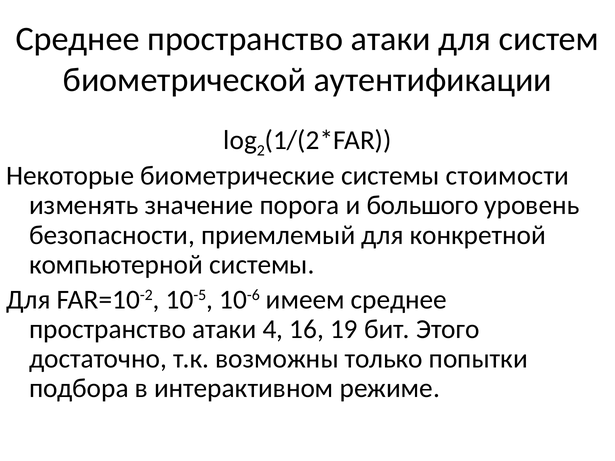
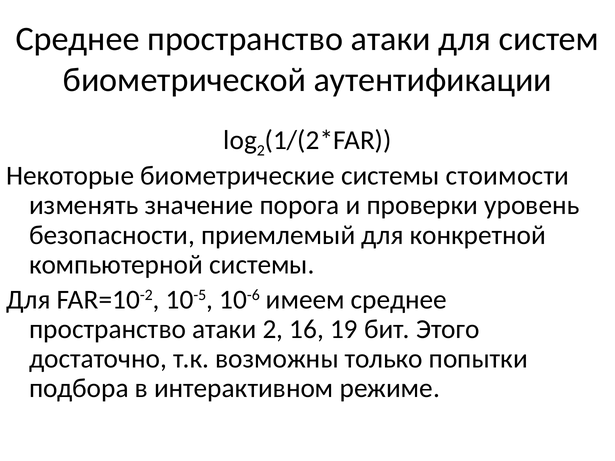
большого: большого -> проверки
атаки 4: 4 -> 2
